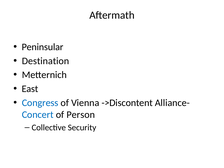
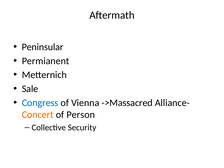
Destination: Destination -> Permianent
East: East -> Sale
->Discontent: ->Discontent -> ->Massacred
Concert colour: blue -> orange
